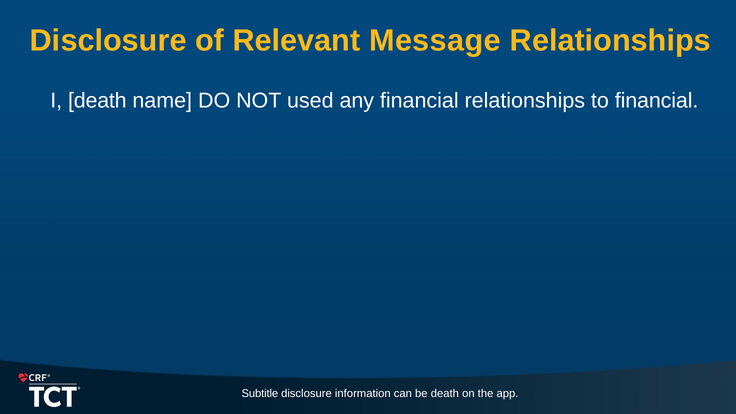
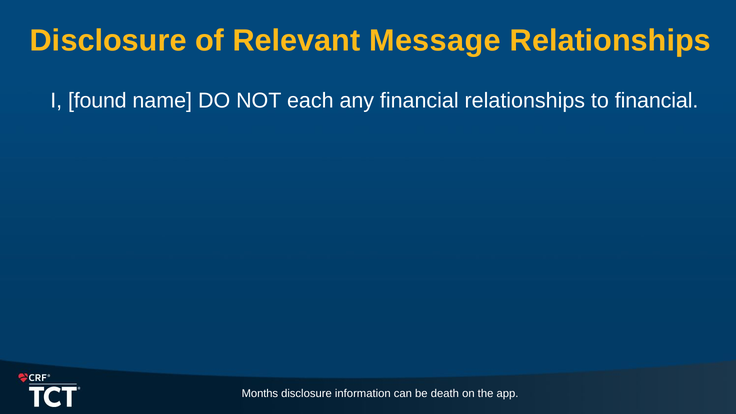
I death: death -> found
used: used -> each
Subtitle: Subtitle -> Months
